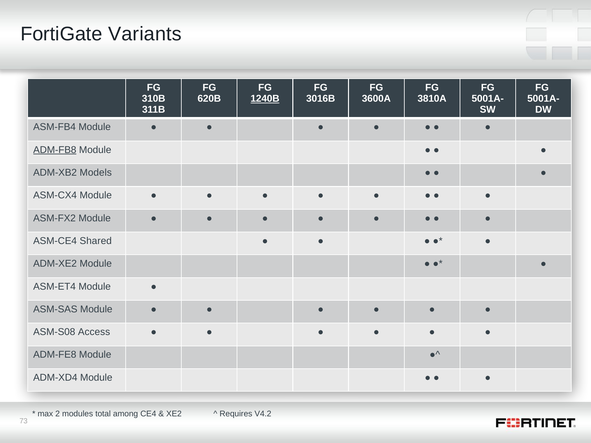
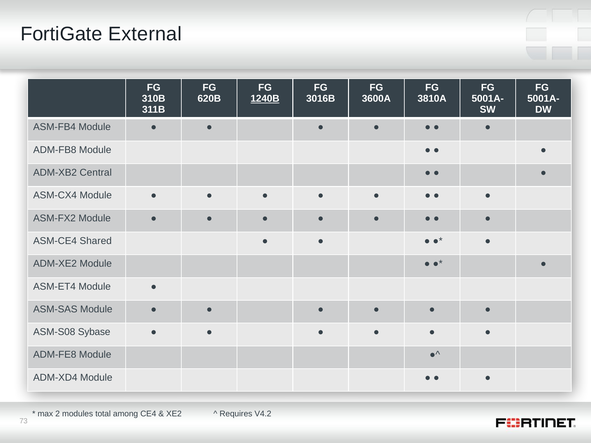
Variants: Variants -> External
ADM-FB8 underline: present -> none
Models: Models -> Central
Access: Access -> Sybase
